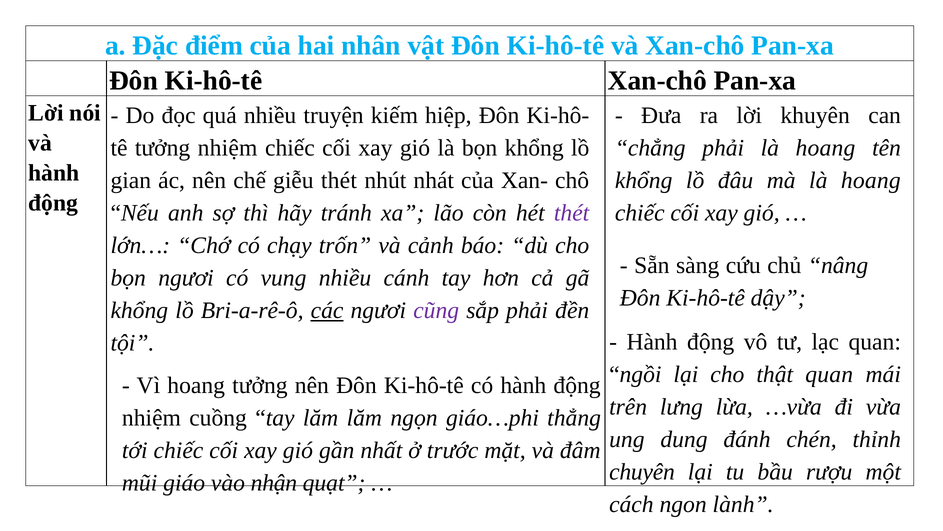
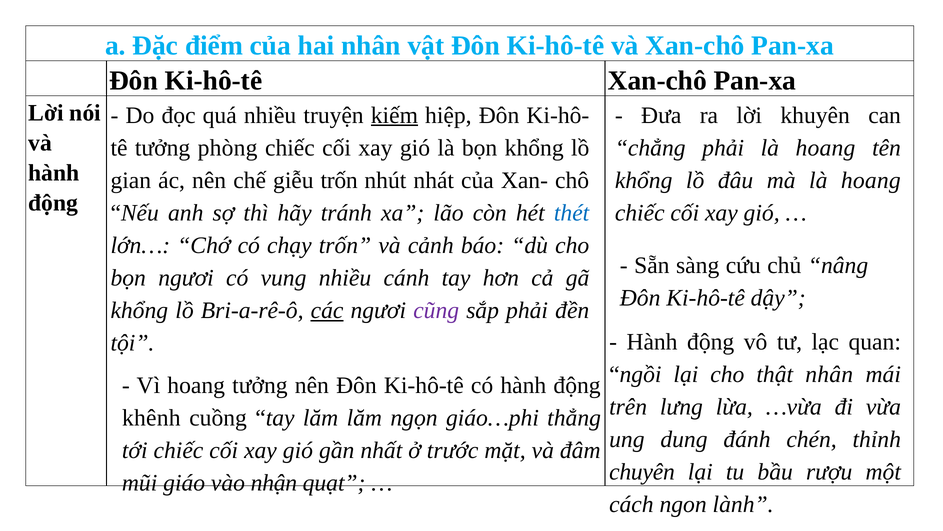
kiếm underline: none -> present
tưởng nhiệm: nhiệm -> phòng
giễu thét: thét -> trốn
thét at (572, 213) colour: purple -> blue
thật quan: quan -> nhân
nhiệm at (151, 418): nhiệm -> khênh
